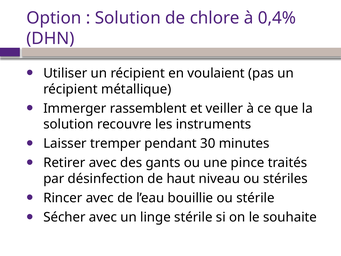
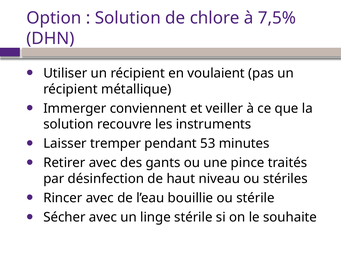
0,4%: 0,4% -> 7,5%
rassemblent: rassemblent -> conviennent
30: 30 -> 53
